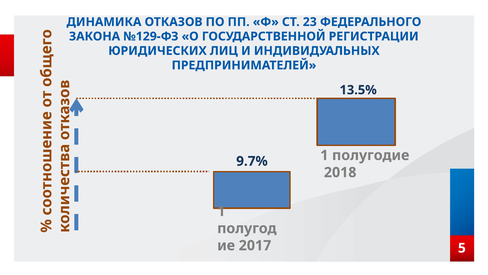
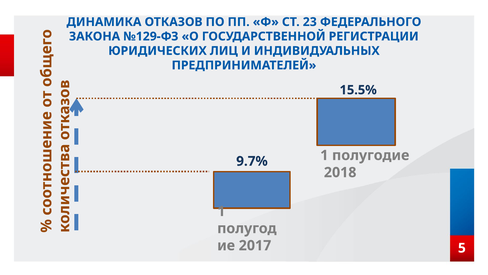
13.5%: 13.5% -> 15.5%
